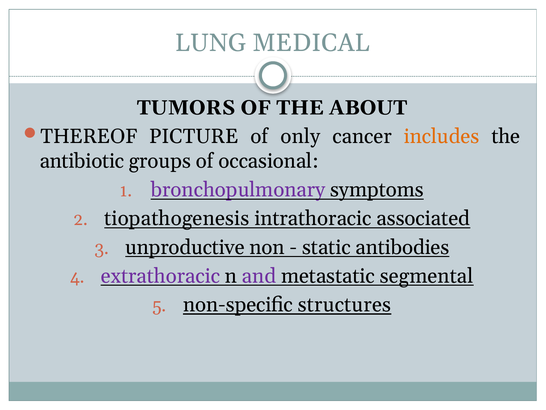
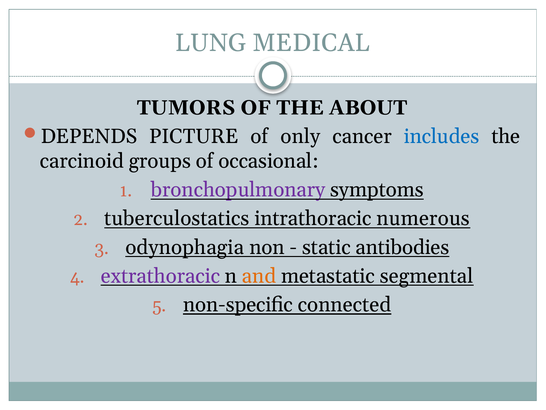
THEREOF: THEREOF -> DEPENDS
includes colour: orange -> blue
antibiotic: antibiotic -> carcinoid
tiopathogenesis: tiopathogenesis -> tuberculostatics
associated: associated -> numerous
unproductive: unproductive -> odynophagia
and colour: purple -> orange
structures: structures -> connected
